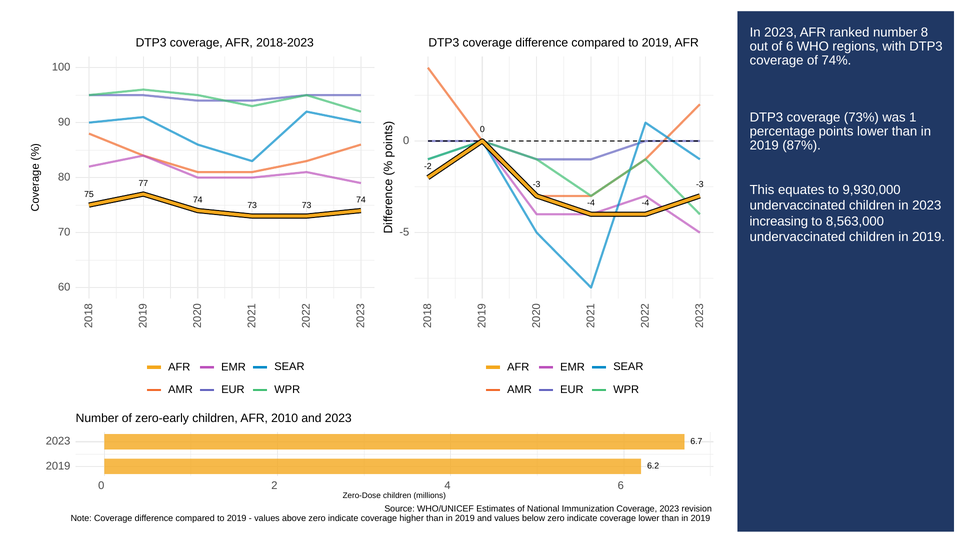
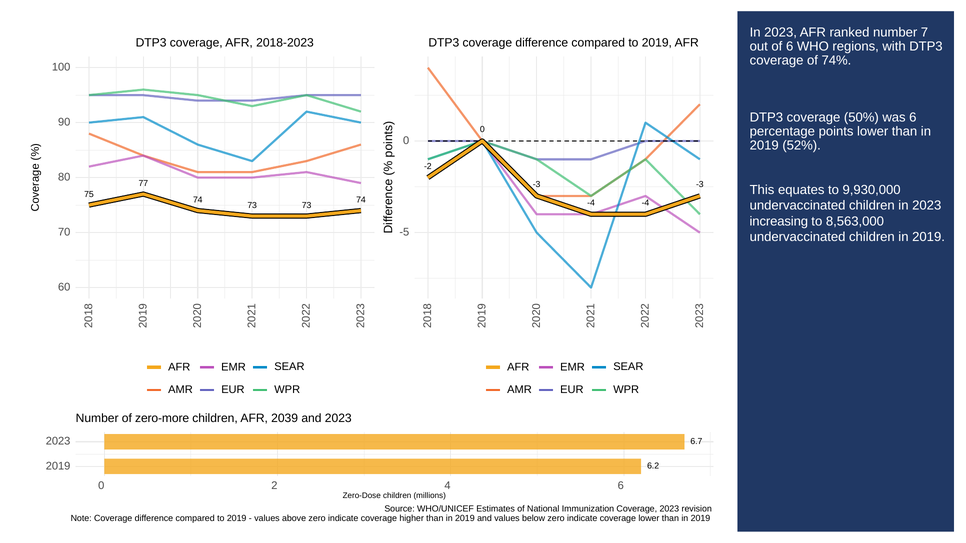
number 8: 8 -> 7
73%: 73% -> 50%
was 1: 1 -> 6
87%: 87% -> 52%
zero-early: zero-early -> zero-more
2010: 2010 -> 2039
